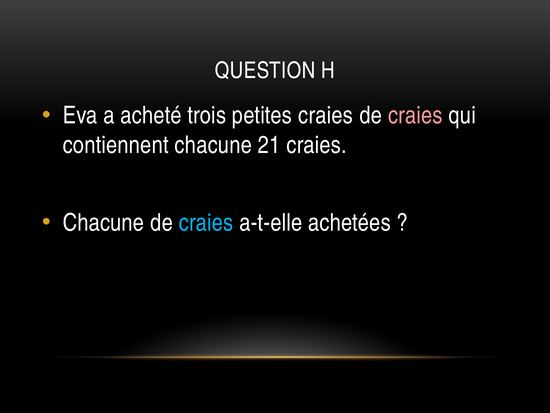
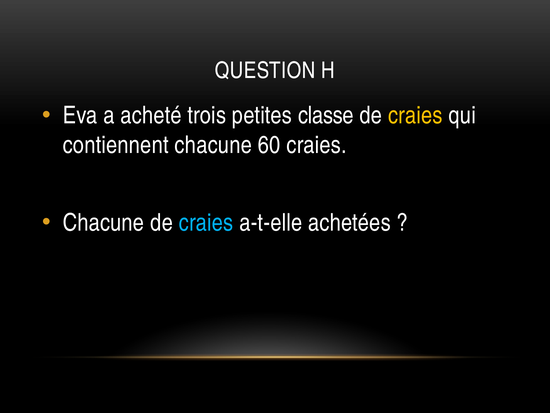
petites craies: craies -> classe
craies at (415, 115) colour: pink -> yellow
21: 21 -> 60
